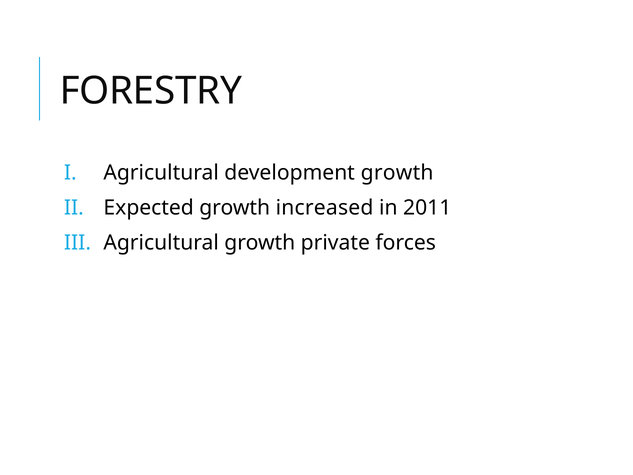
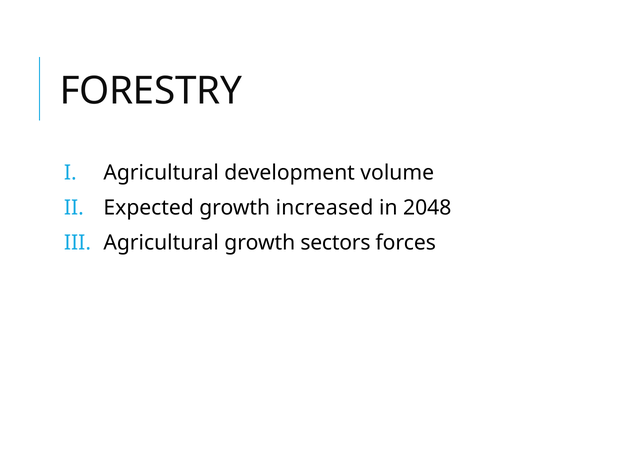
development growth: growth -> volume
2011: 2011 -> 2048
private: private -> sectors
